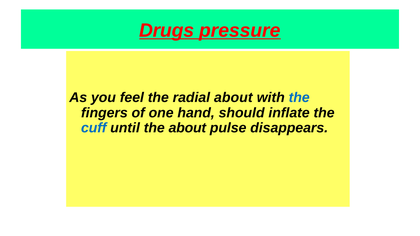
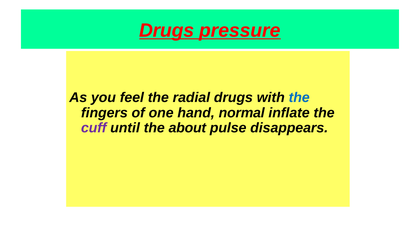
radial about: about -> drugs
should: should -> normal
cuff colour: blue -> purple
